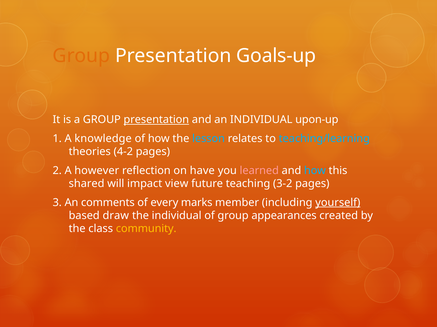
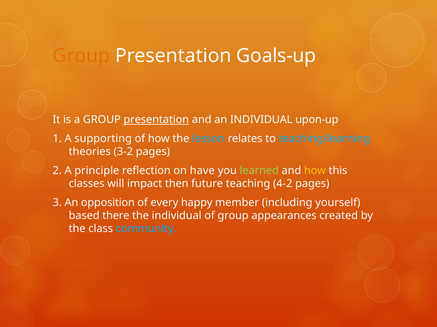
knowledge: knowledge -> supporting
4-2: 4-2 -> 3-2
however: however -> principle
learned colour: pink -> light green
how at (315, 171) colour: light blue -> yellow
shared: shared -> classes
view: view -> then
3-2: 3-2 -> 4-2
comments: comments -> opposition
marks: marks -> happy
yourself underline: present -> none
draw: draw -> there
community colour: yellow -> light blue
